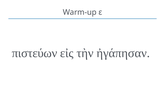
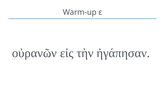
πιστεύων: πιστεύων -> οὐρανῶν
